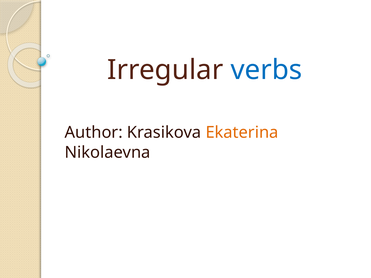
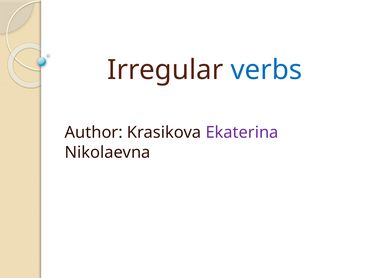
Ekaterina colour: orange -> purple
